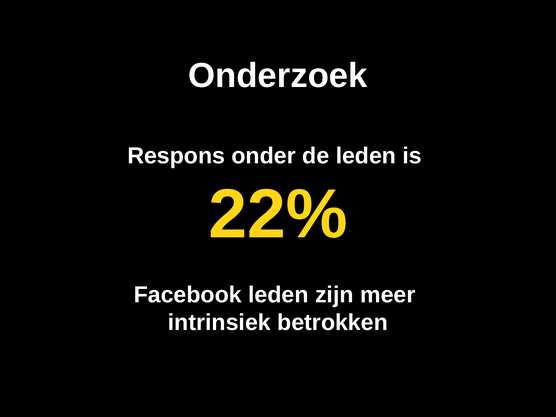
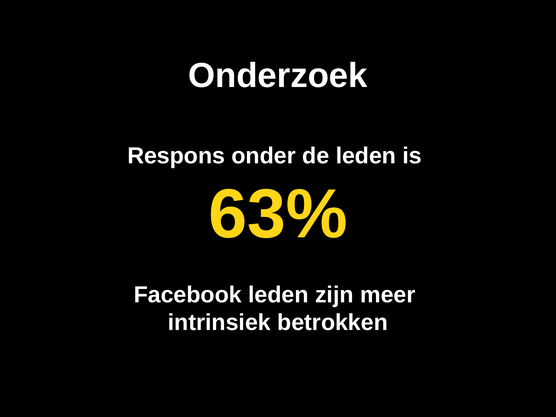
22%: 22% -> 63%
